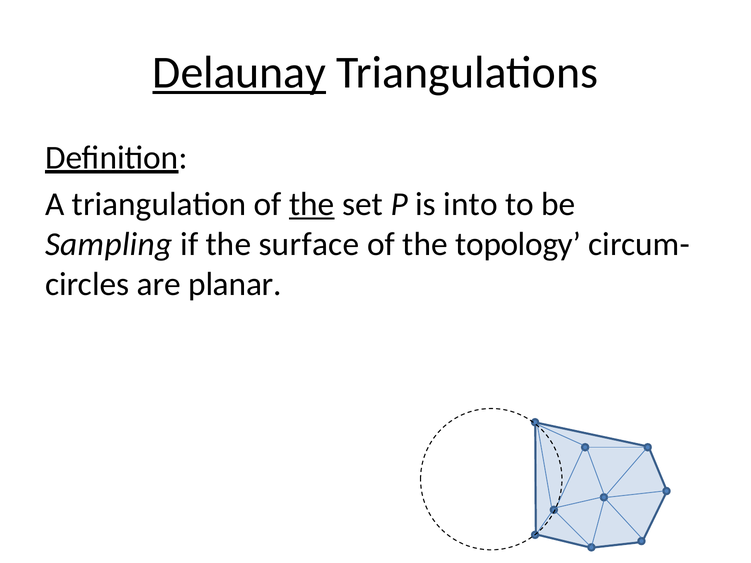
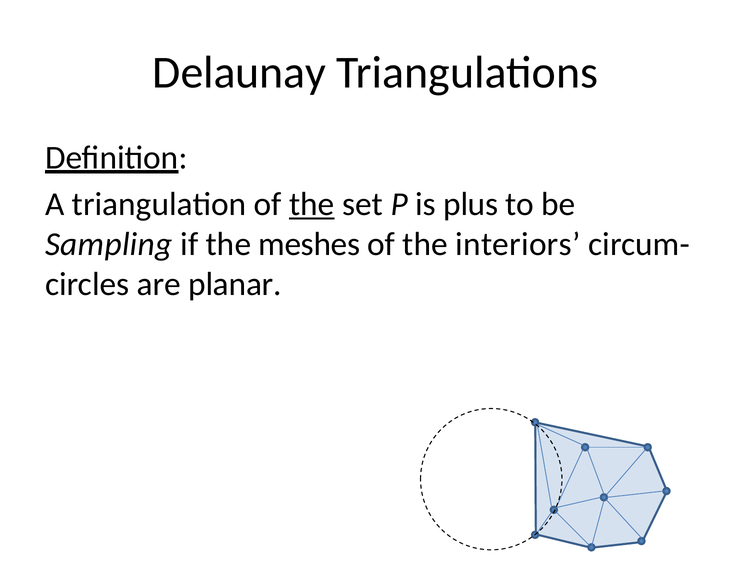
Delaunay underline: present -> none
into: into -> plus
surface: surface -> meshes
topology: topology -> interiors
